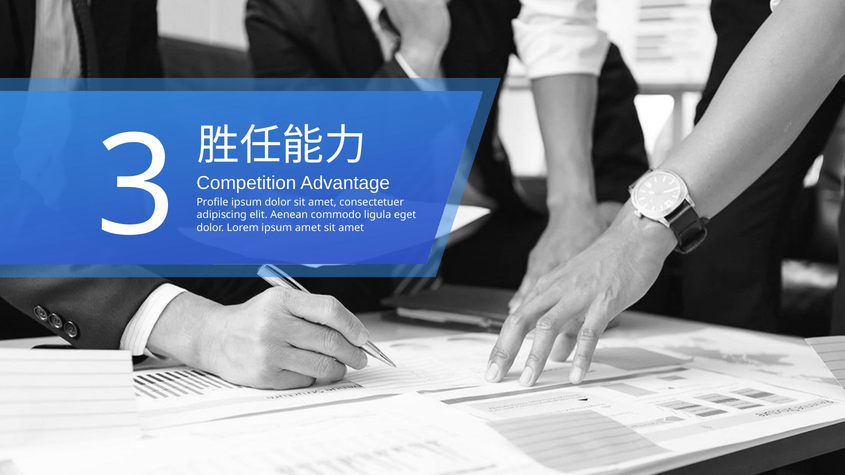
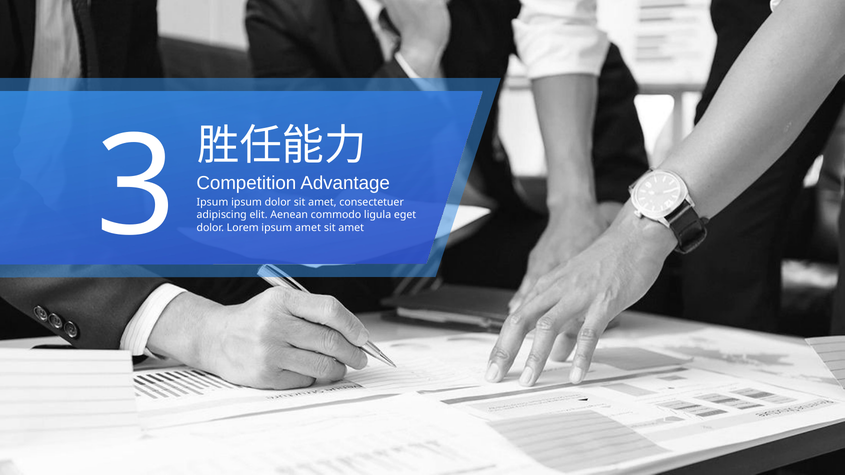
Profile at (212, 202): Profile -> Ipsum
